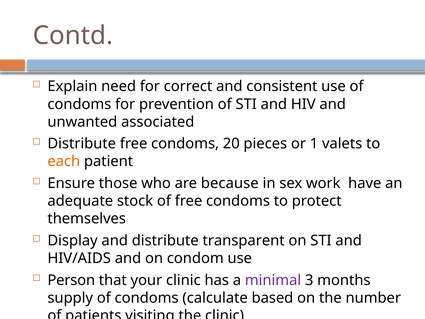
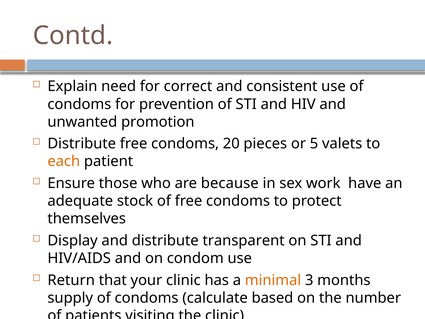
associated: associated -> promotion
1: 1 -> 5
Person: Person -> Return
minimal colour: purple -> orange
